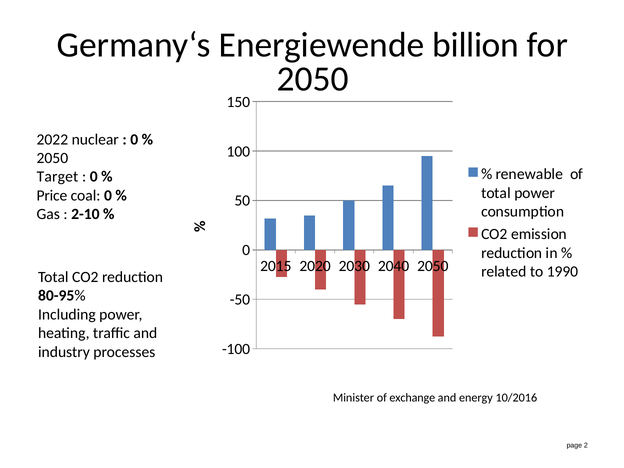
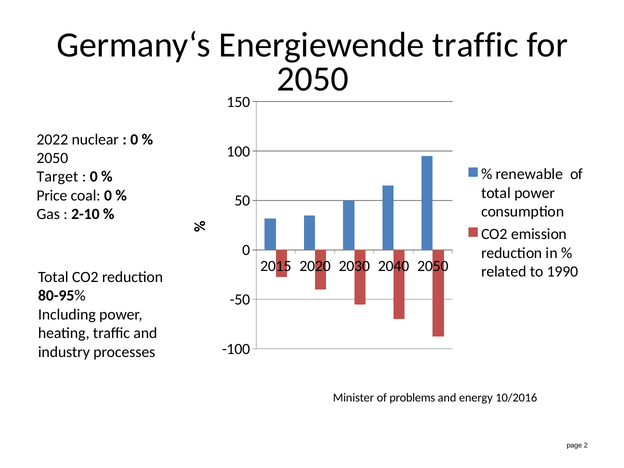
Energiewende billion: billion -> traffic
exchange: exchange -> problems
